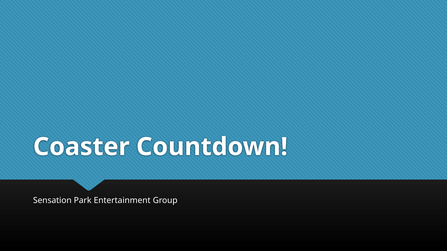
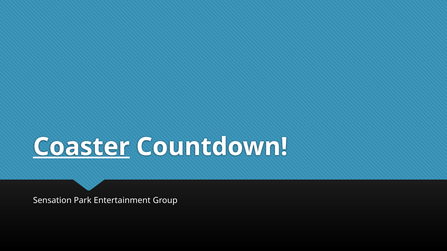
Coaster underline: none -> present
